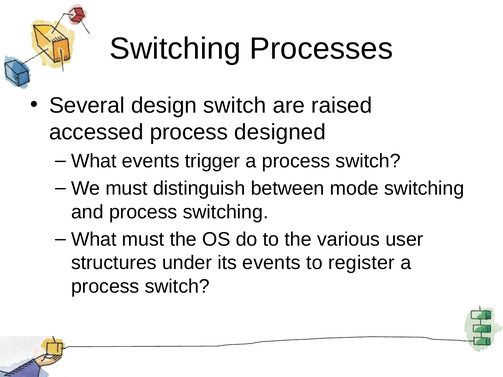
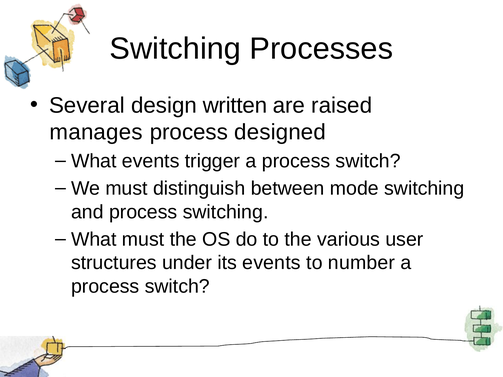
design switch: switch -> written
accessed: accessed -> manages
register: register -> number
